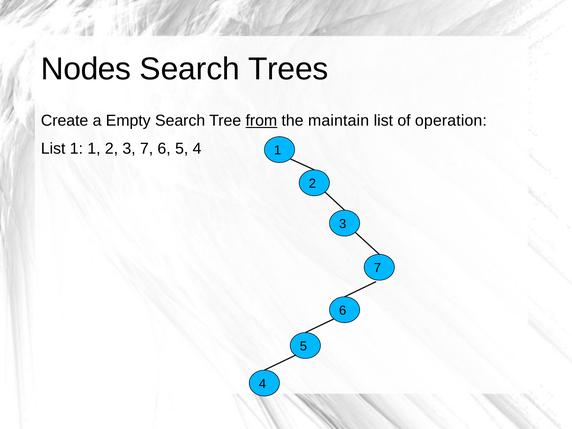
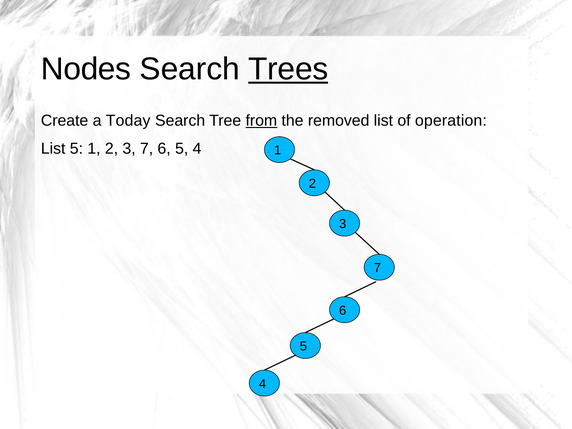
Trees underline: none -> present
Empty: Empty -> Today
maintain: maintain -> removed
List 1: 1 -> 5
